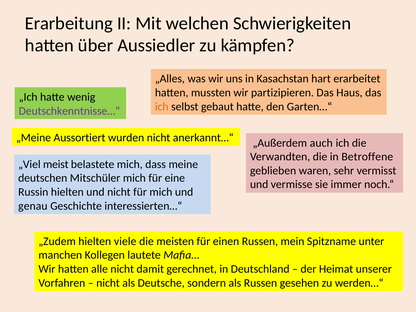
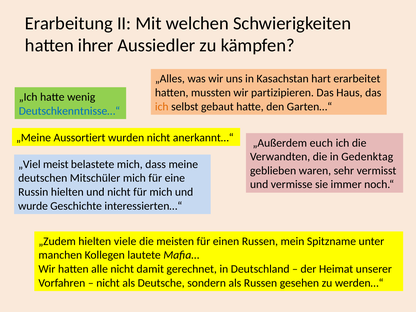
über: über -> ihrer
Deutschkenntnisse…“ colour: purple -> blue
auch: auch -> euch
Betroffene: Betroffene -> Gedenktag
genau: genau -> wurde
